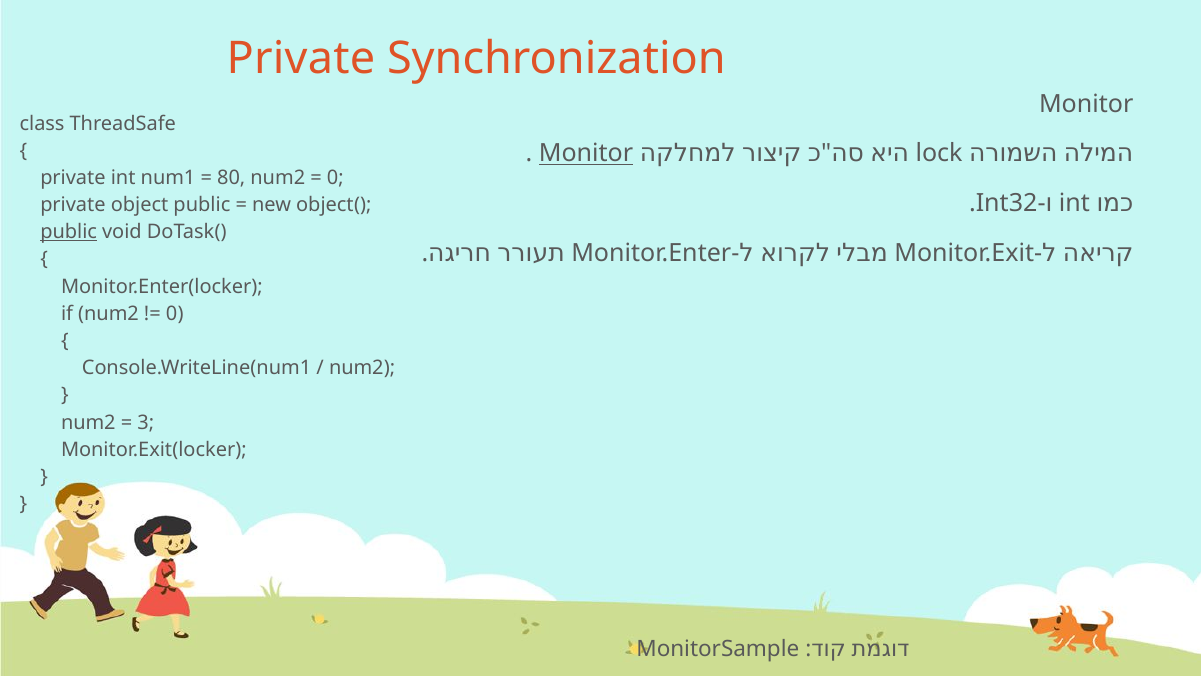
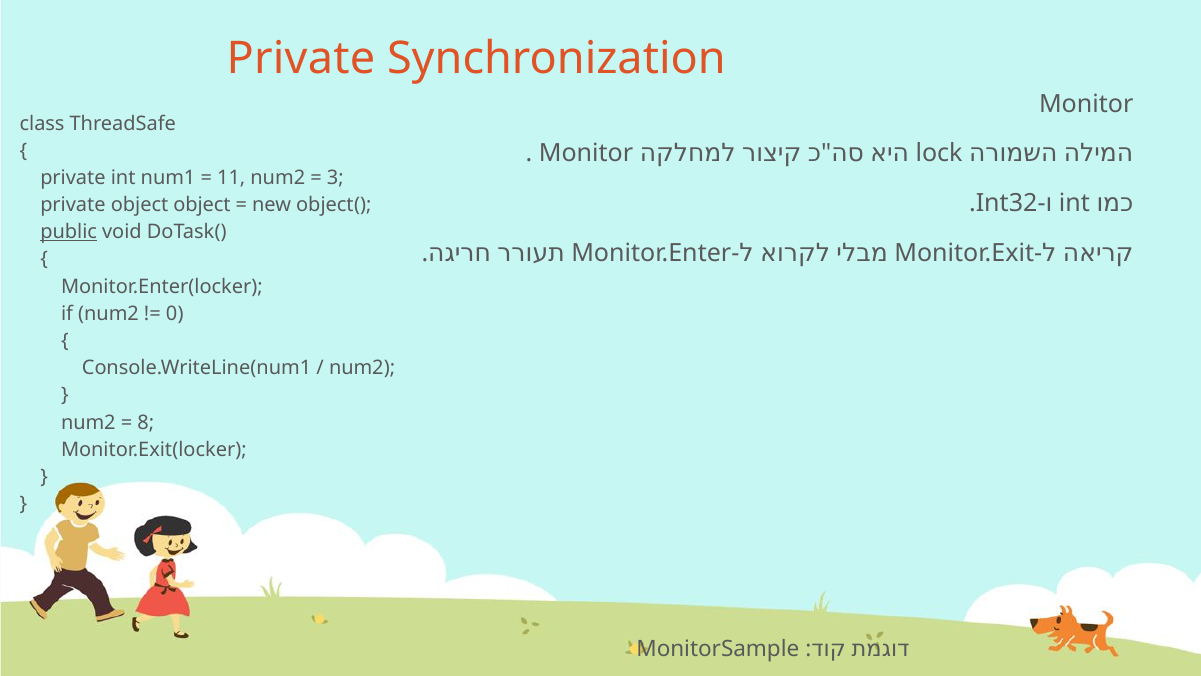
Monitor at (586, 154) underline: present -> none
80: 80 -> 11
0: 0 -> 3
object public: public -> object
3: 3 -> 8
